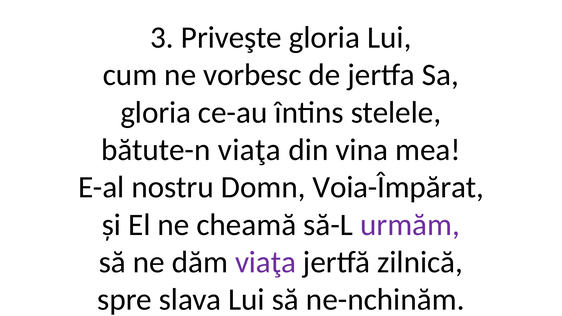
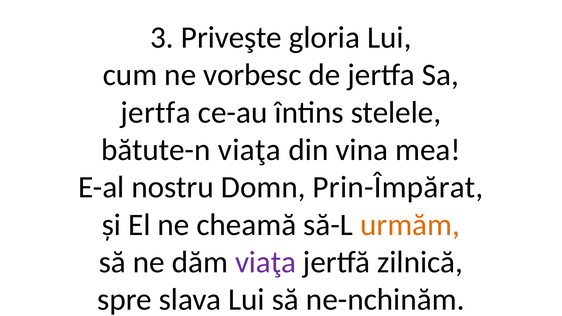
gloria at (156, 112): gloria -> jertfa
Voia-Împărat: Voia-Împărat -> Prin-Împărat
urmăm colour: purple -> orange
